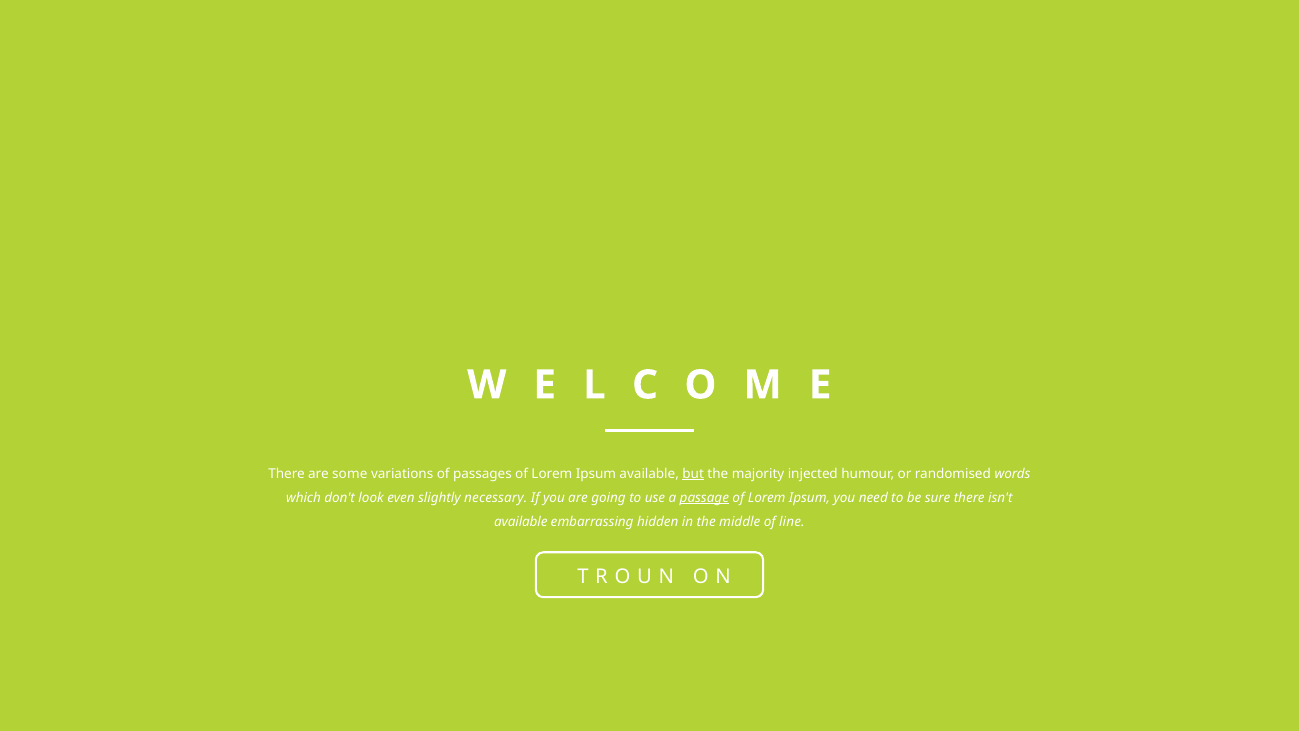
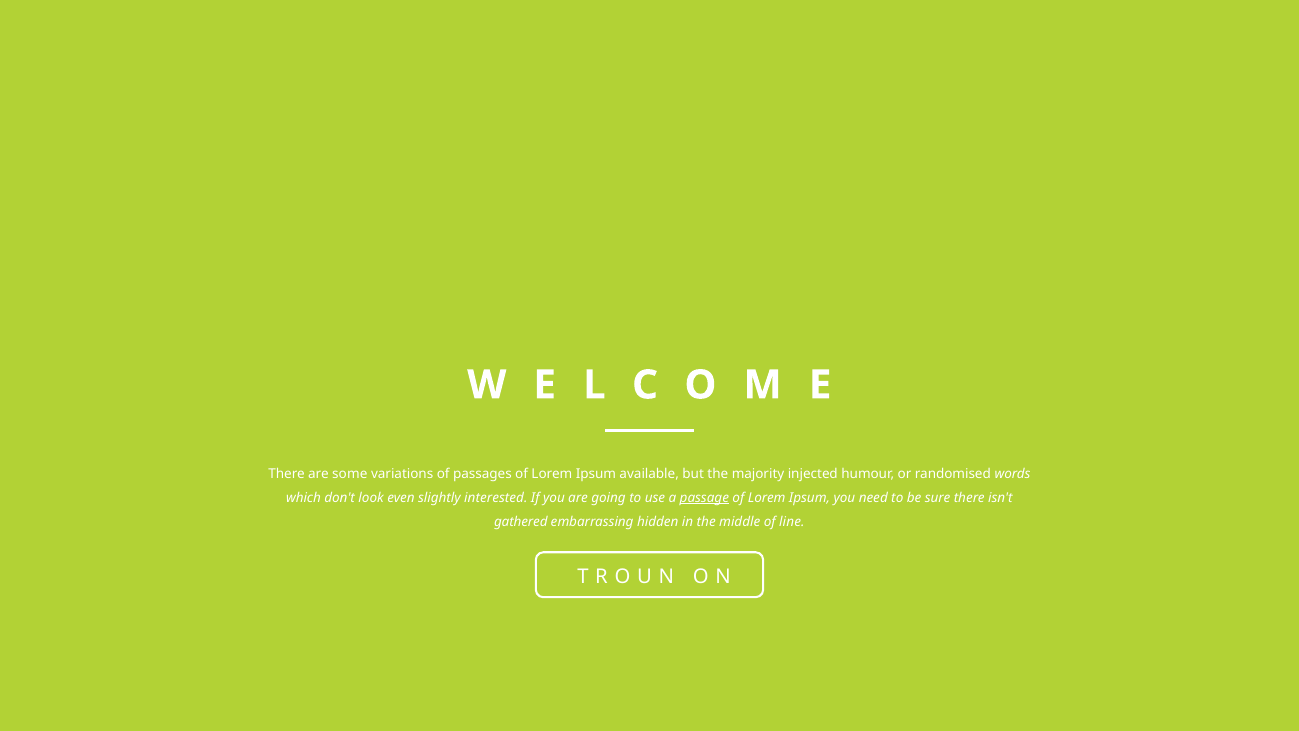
but underline: present -> none
necessary: necessary -> interested
available at (521, 522): available -> gathered
